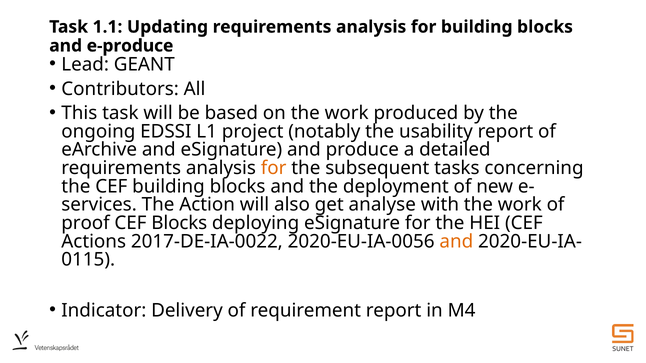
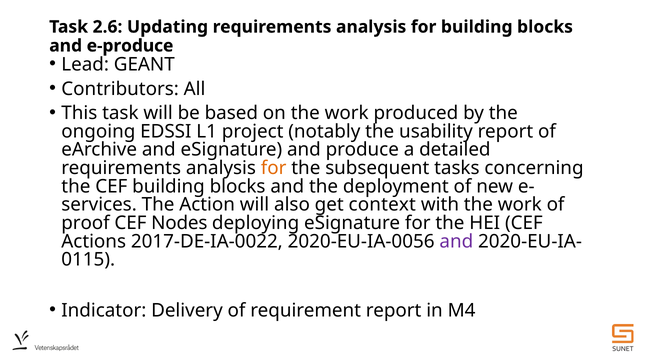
1.1: 1.1 -> 2.6
analyse: analyse -> context
CEF Blocks: Blocks -> Nodes
and at (456, 242) colour: orange -> purple
